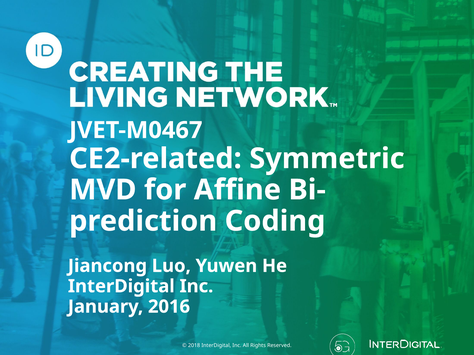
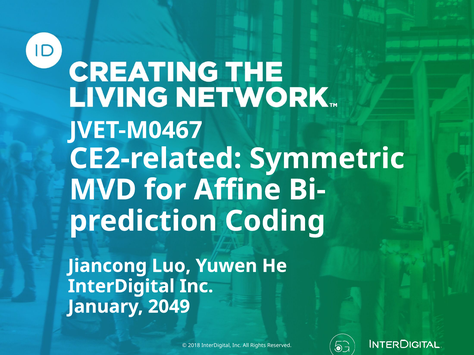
2016: 2016 -> 2049
